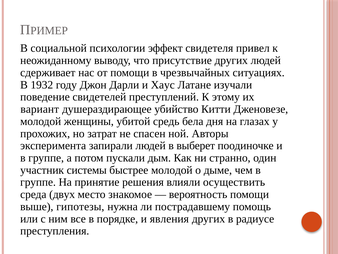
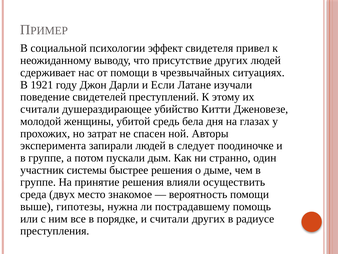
1932: 1932 -> 1921
Хаус: Хаус -> Если
вариант at (40, 109): вариант -> считали
выберет: выберет -> следует
быстрее молодой: молодой -> решения
и явления: явления -> считали
